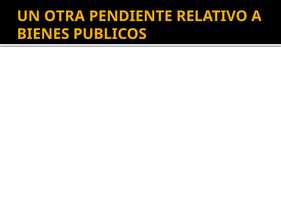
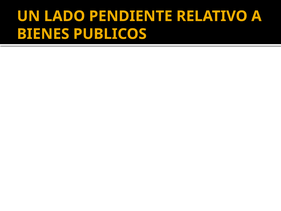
OTRA: OTRA -> LADO
